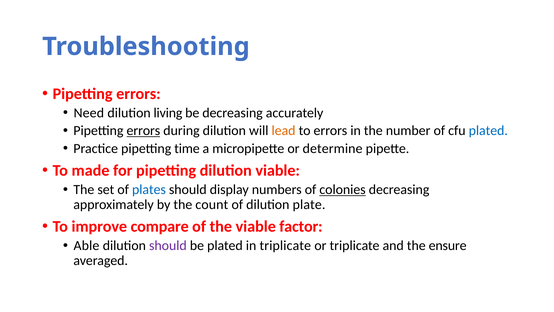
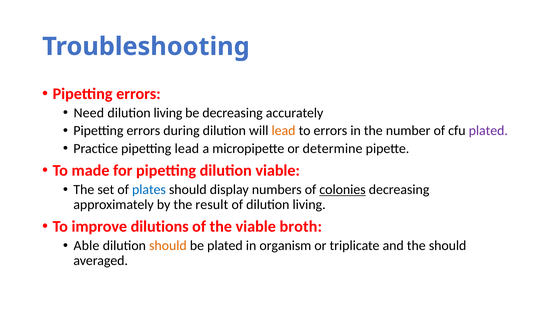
errors at (143, 131) underline: present -> none
plated at (488, 131) colour: blue -> purple
pipetting time: time -> lead
count: count -> result
of dilution plate: plate -> living
compare: compare -> dilutions
factor: factor -> broth
should at (168, 245) colour: purple -> orange
in triplicate: triplicate -> organism
the ensure: ensure -> should
